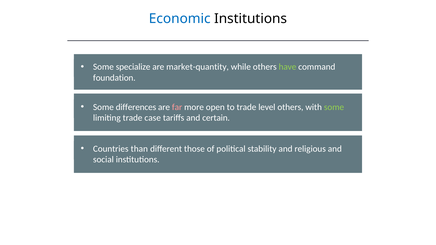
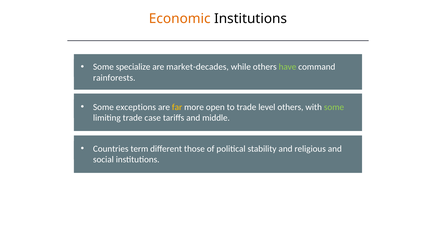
Economic colour: blue -> orange
market-quantity: market-quantity -> market-decades
foundation: foundation -> rainforests
differences: differences -> exceptions
far colour: pink -> yellow
certain: certain -> middle
than: than -> term
